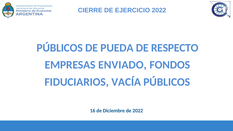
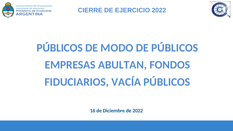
PUEDA: PUEDA -> MODO
DE RESPECTO: RESPECTO -> PÚBLICOS
ENVIADO: ENVIADO -> ABULTAN
